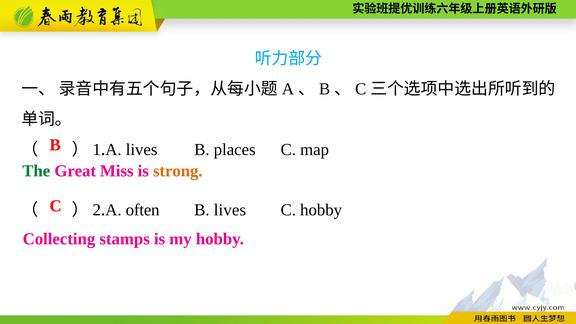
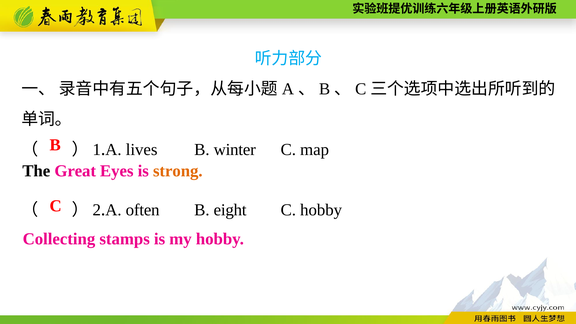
places: places -> winter
The colour: green -> black
Miss: Miss -> Eyes
B lives: lives -> eight
